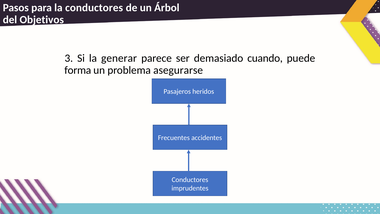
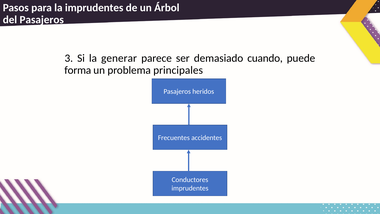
la conductores: conductores -> imprudentes
del Objetivos: Objetivos -> Pasajeros
asegurarse: asegurarse -> principales
